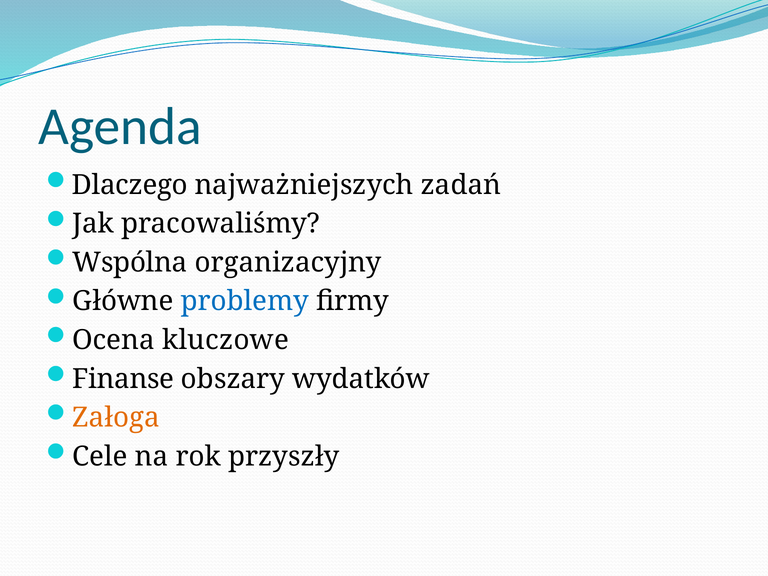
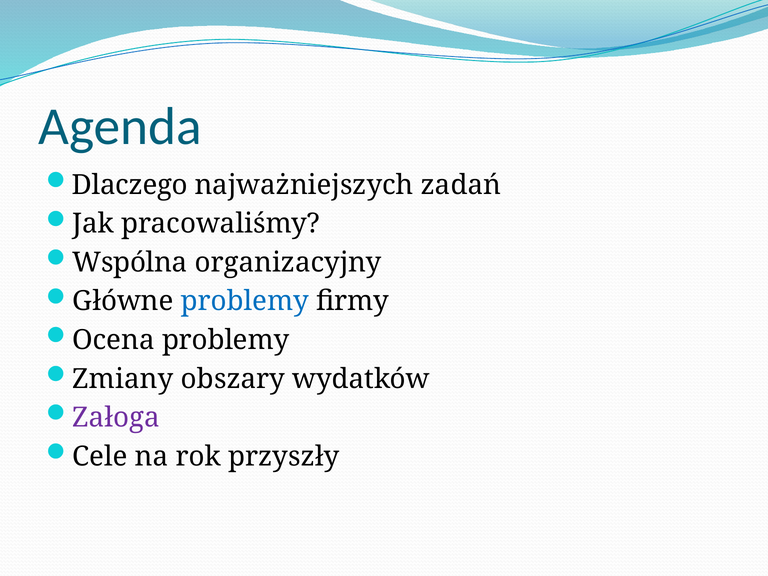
Ocena kluczowe: kluczowe -> problemy
Finanse: Finanse -> Zmiany
Załoga colour: orange -> purple
